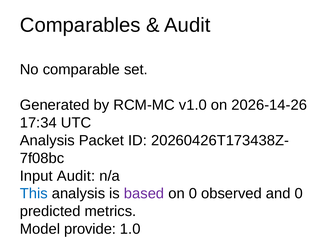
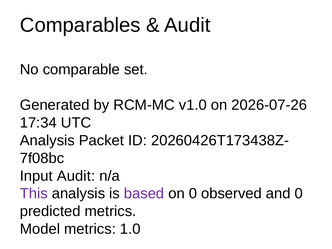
2026-14-26: 2026-14-26 -> 2026-07-26
This colour: blue -> purple
Model provide: provide -> metrics
